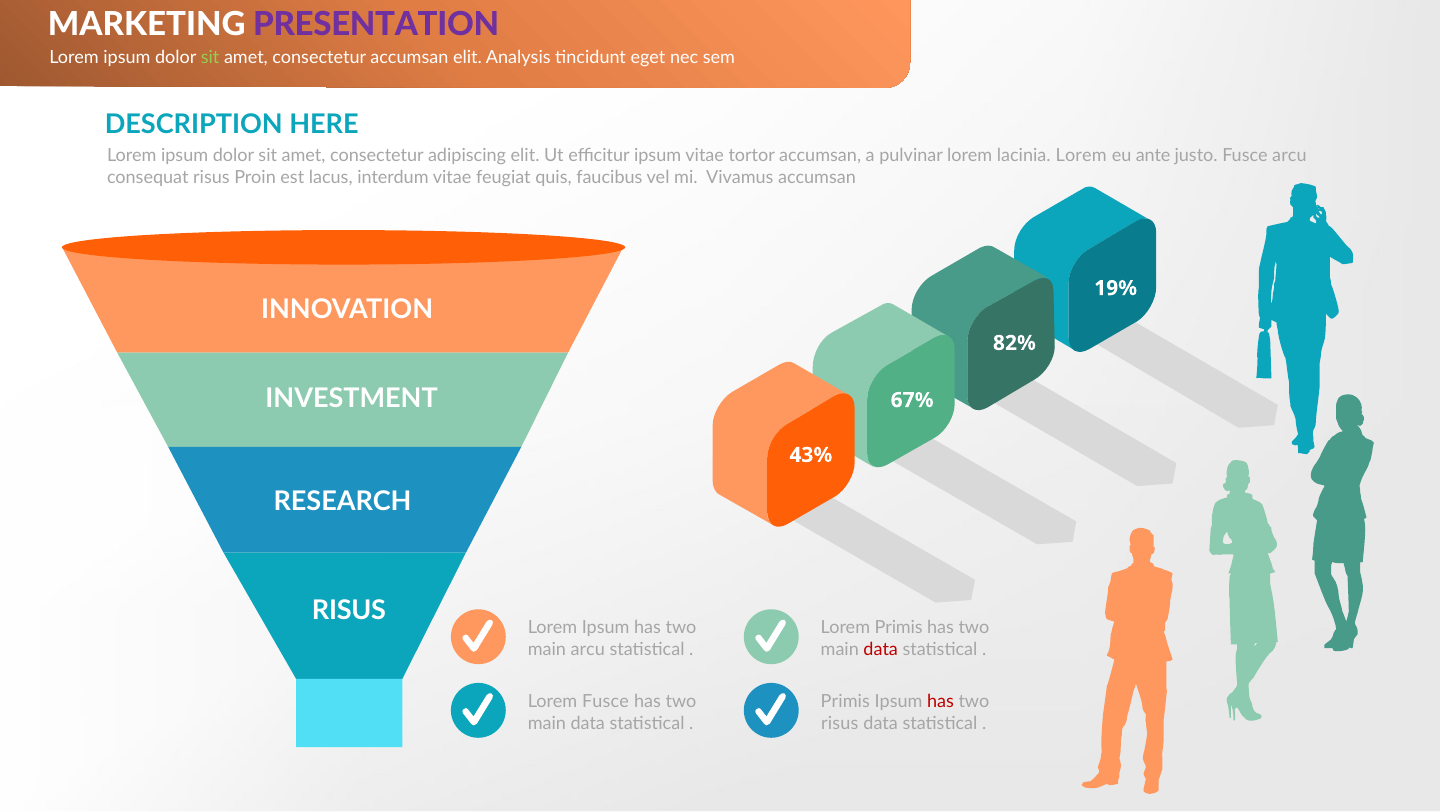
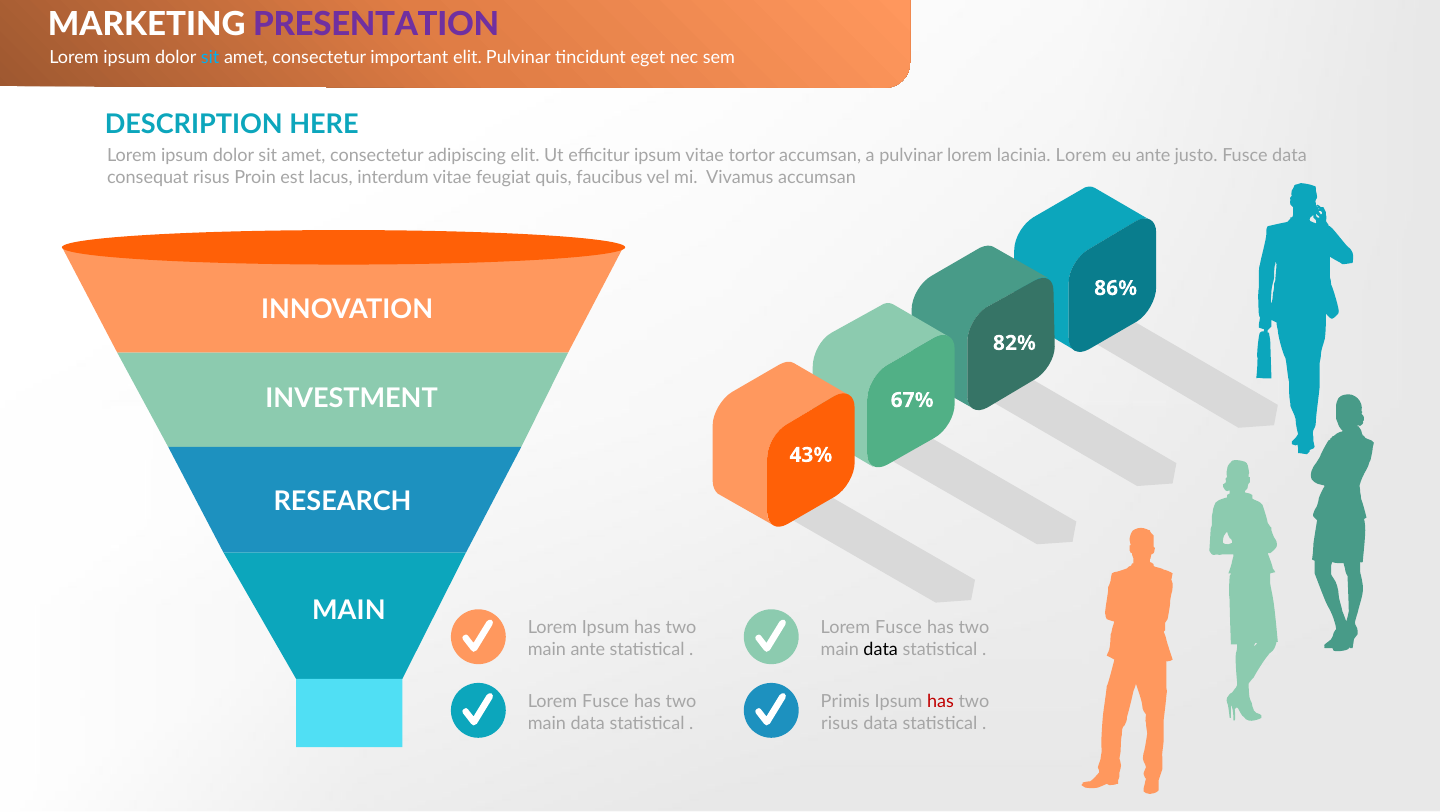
sit at (210, 58) colour: light green -> light blue
consectetur accumsan: accumsan -> important
elit Analysis: Analysis -> Pulvinar
Fusce arcu: arcu -> data
19%: 19% -> 86%
RISUS at (349, 610): RISUS -> MAIN
Primis at (899, 628): Primis -> Fusce
main arcu: arcu -> ante
data at (881, 650) colour: red -> black
